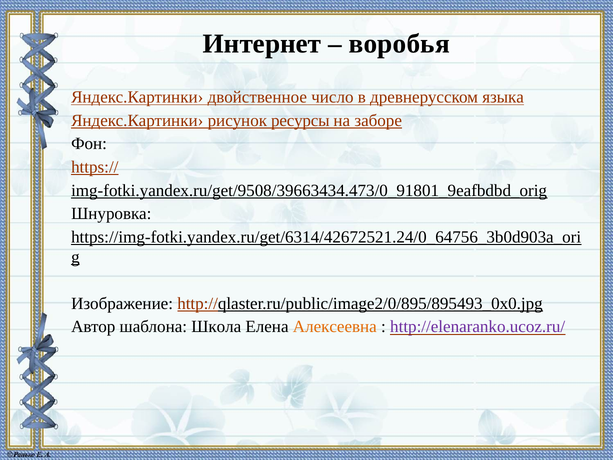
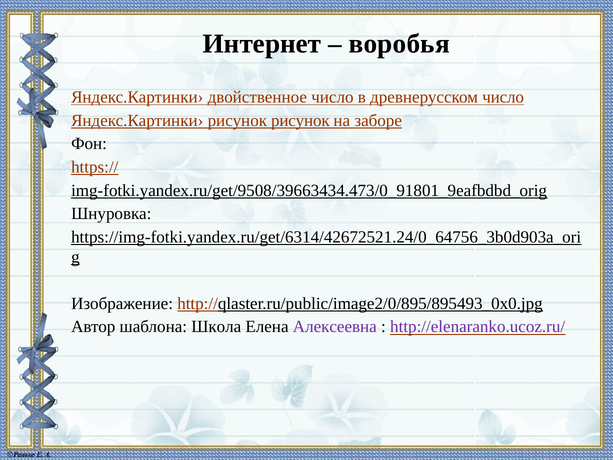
древнерусском языка: языка -> число
рисунок ресурсы: ресурсы -> рисунок
Алексеевна colour: orange -> purple
